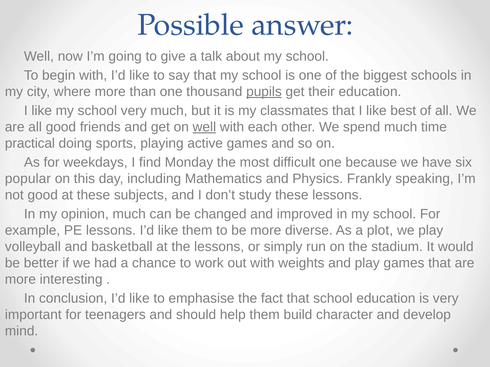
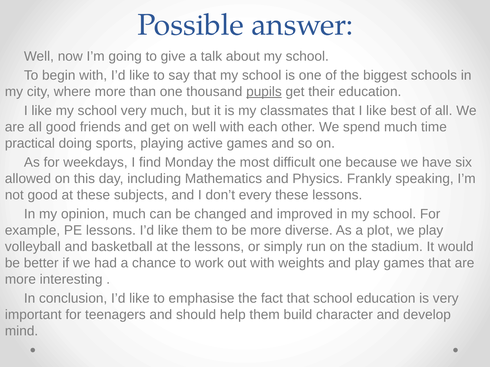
well at (204, 127) underline: present -> none
popular: popular -> allowed
study: study -> every
